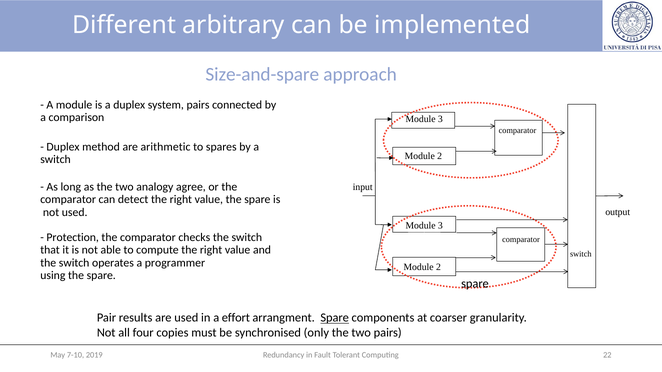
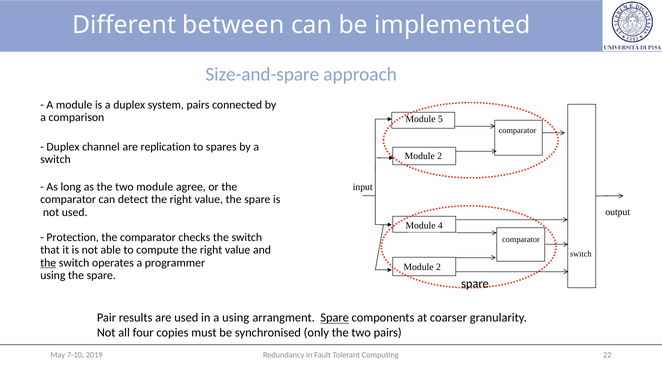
arbitrary: arbitrary -> between
3 at (440, 119): 3 -> 5
method: method -> channel
arithmetic: arithmetic -> replication
two analogy: analogy -> module
3 at (440, 226): 3 -> 4
the at (48, 263) underline: none -> present
a effort: effort -> using
